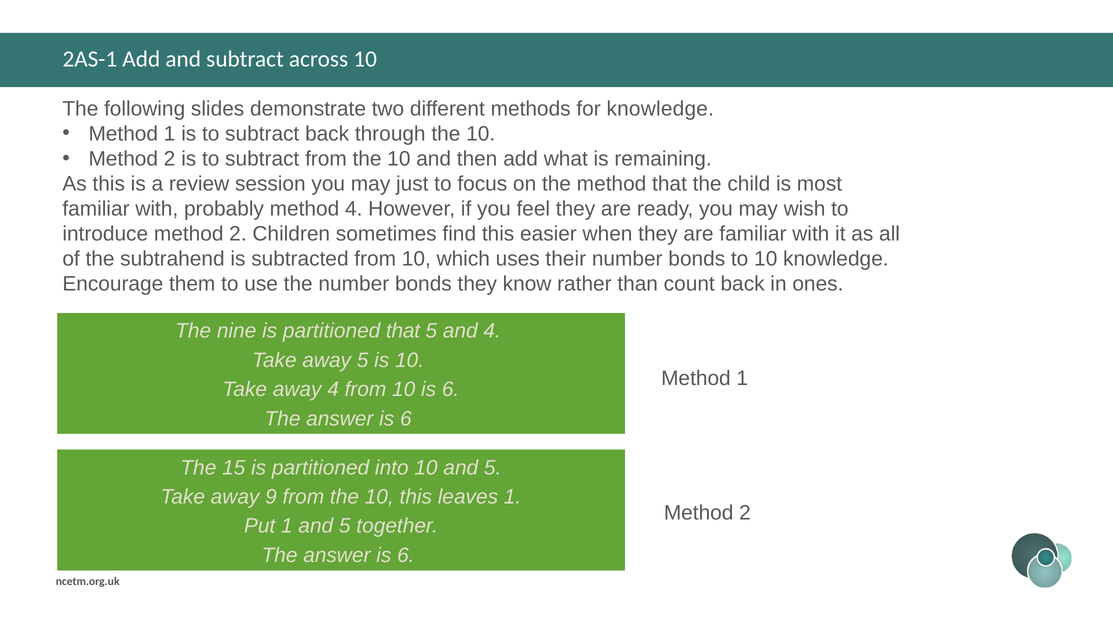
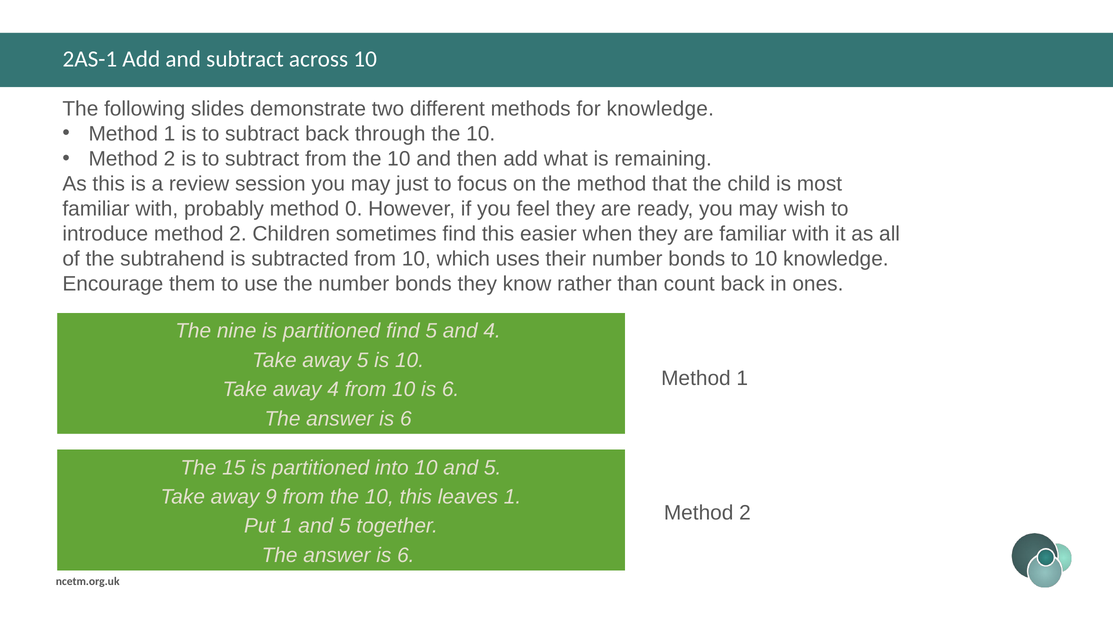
method 4: 4 -> 0
partitioned that: that -> find
